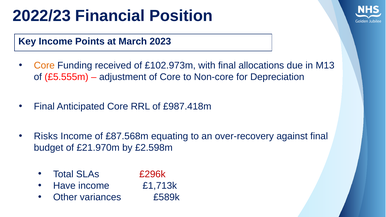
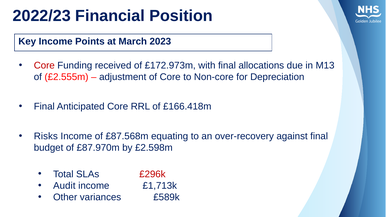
Core at (44, 65) colour: orange -> red
£102.973m: £102.973m -> £172.973m
£5.555m: £5.555m -> £2.555m
£987.418m: £987.418m -> £166.418m
£21.970m: £21.970m -> £87.970m
Have: Have -> Audit
